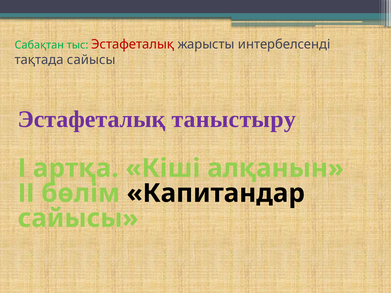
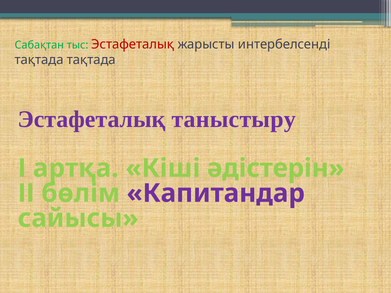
тақтада сайысы: сайысы -> тақтада
алқанын: алқанын -> әдістерін
Капитандар colour: black -> purple
